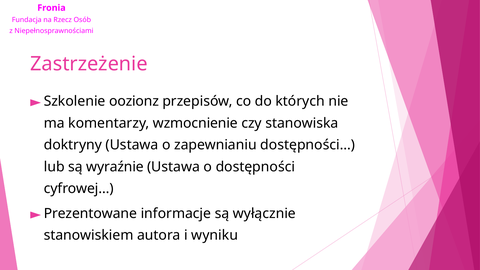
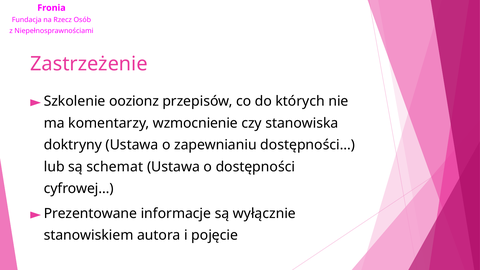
wyraźnie: wyraźnie -> schemat
wyniku: wyniku -> pojęcie
